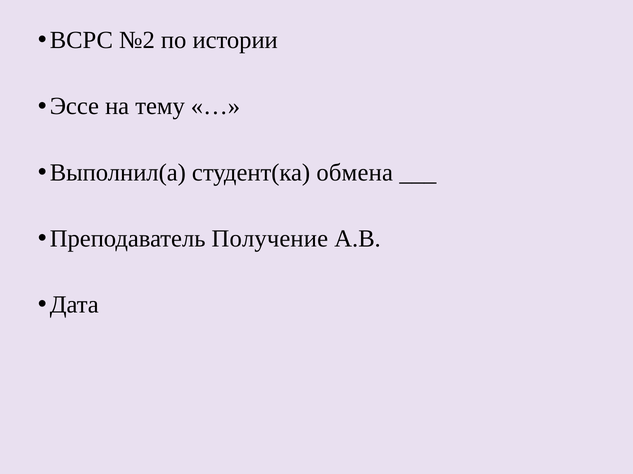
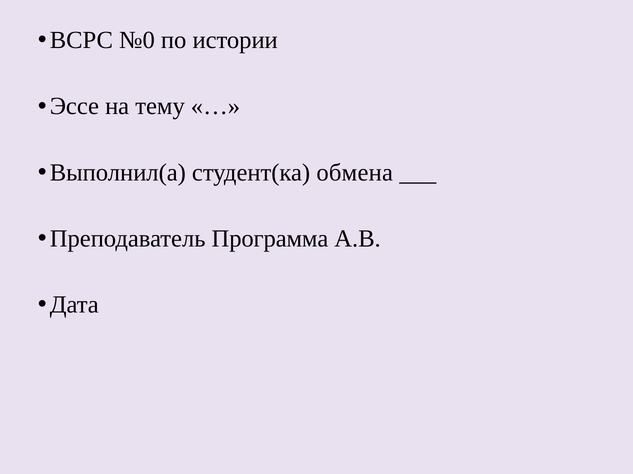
№2: №2 -> №0
Получение: Получение -> Программа
